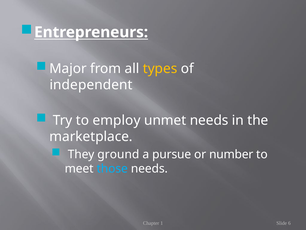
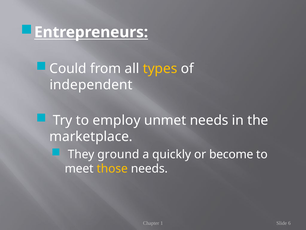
Major: Major -> Could
pursue: pursue -> quickly
number: number -> become
those colour: light blue -> yellow
